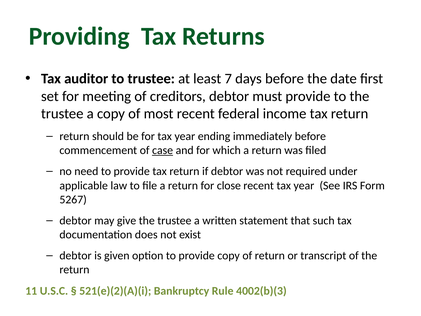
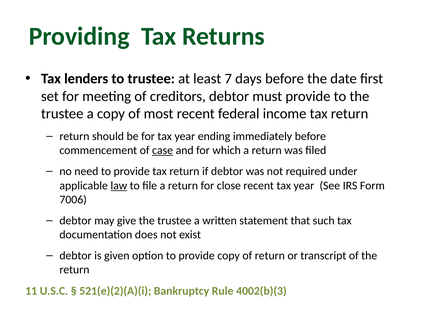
auditor: auditor -> lenders
law underline: none -> present
5267: 5267 -> 7006
